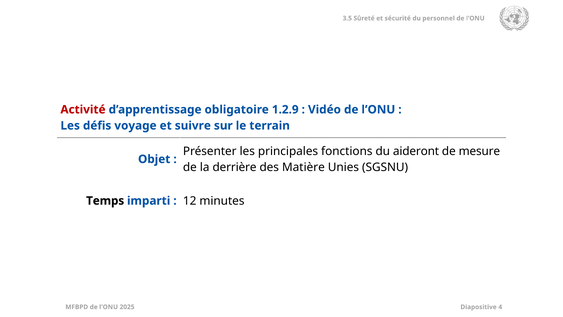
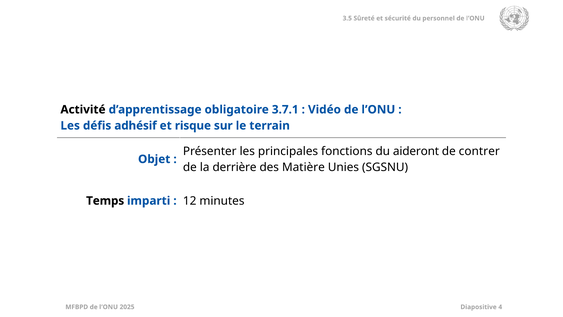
Activité colour: red -> black
1.2.9: 1.2.9 -> 3.7.1
voyage: voyage -> adhésif
suivre: suivre -> risque
mesure: mesure -> contrer
